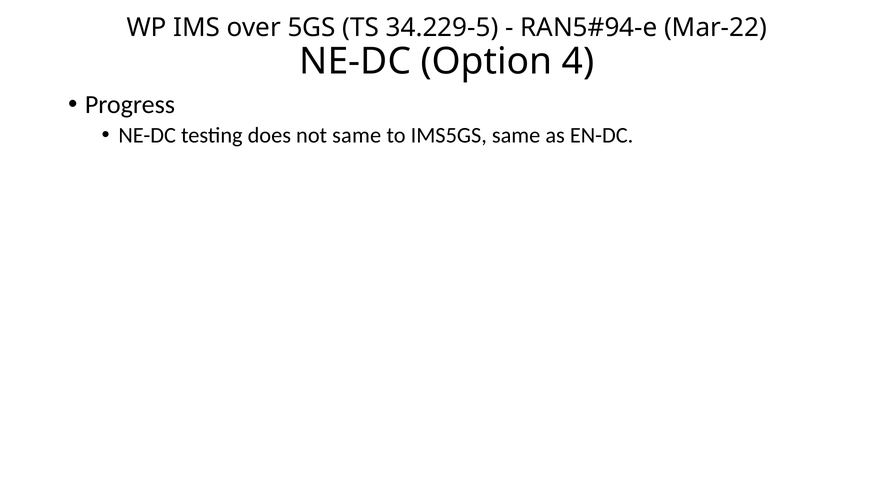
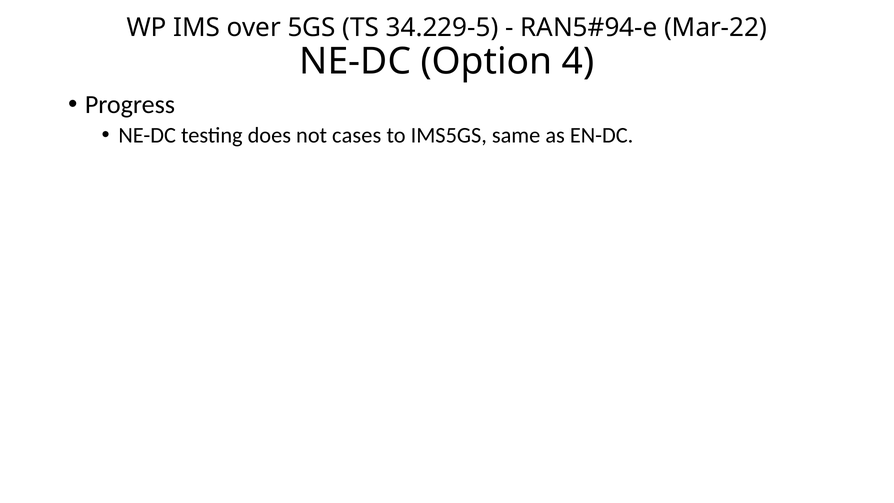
not same: same -> cases
